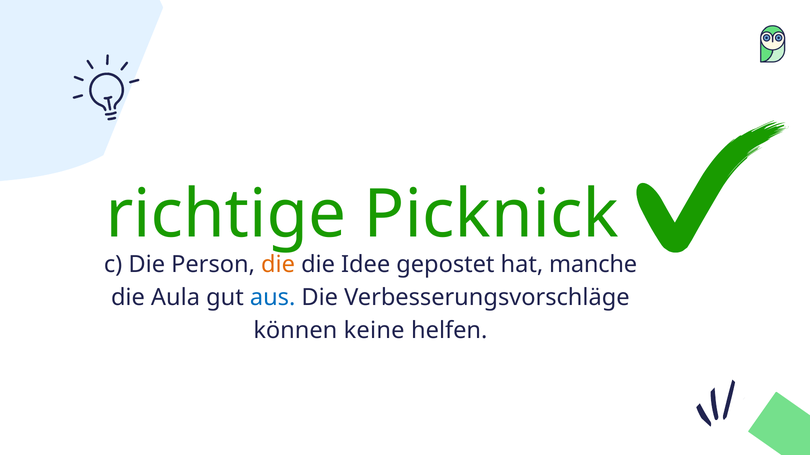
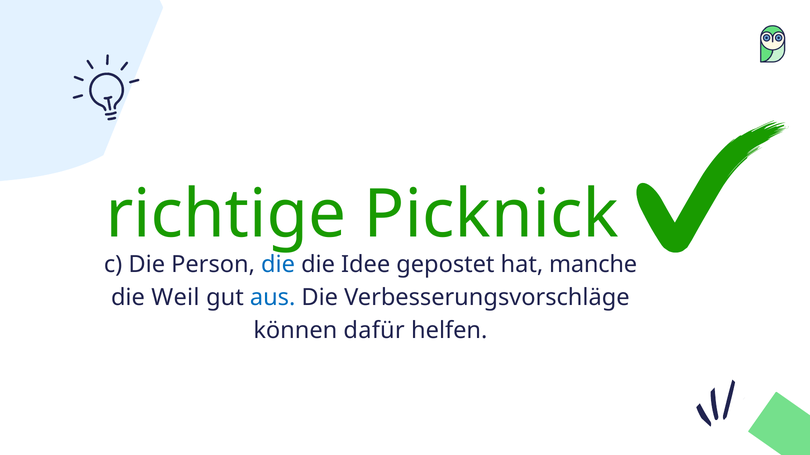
die at (278, 265) colour: orange -> blue
Aula: Aula -> Weil
keine: keine -> dafür
